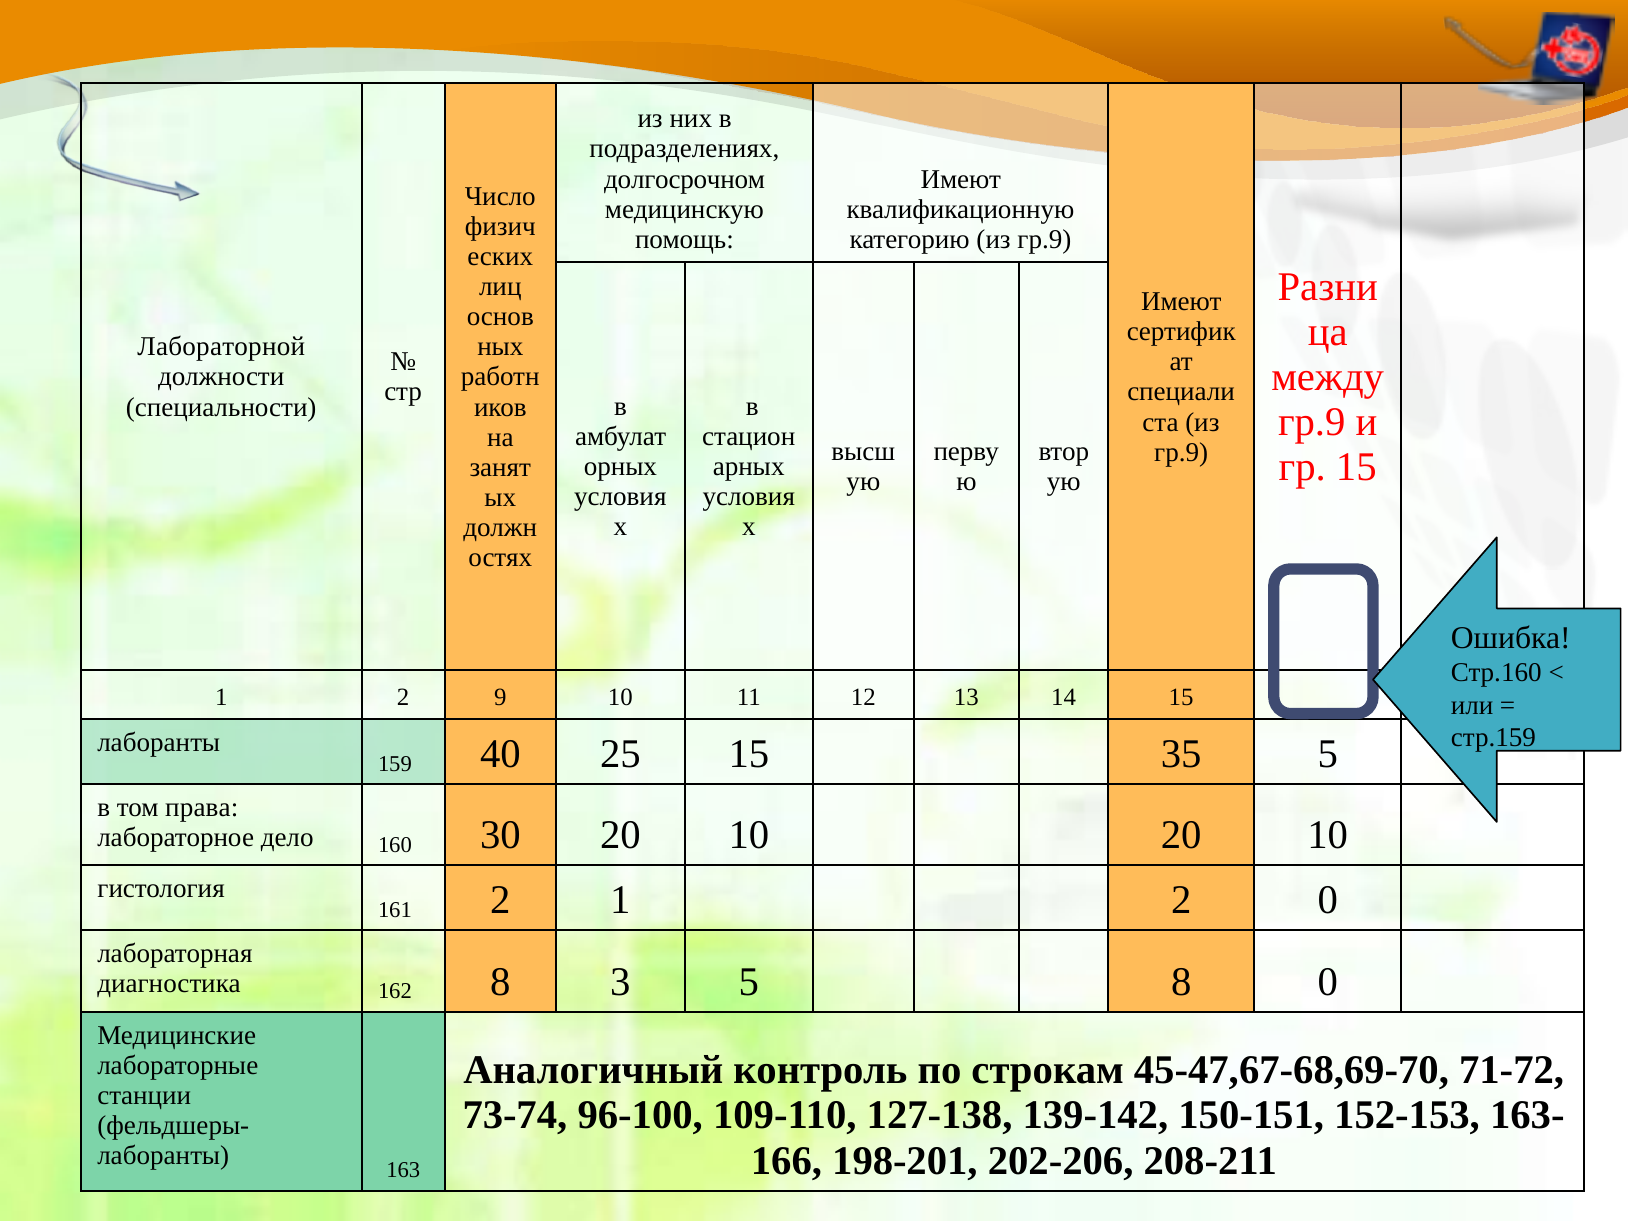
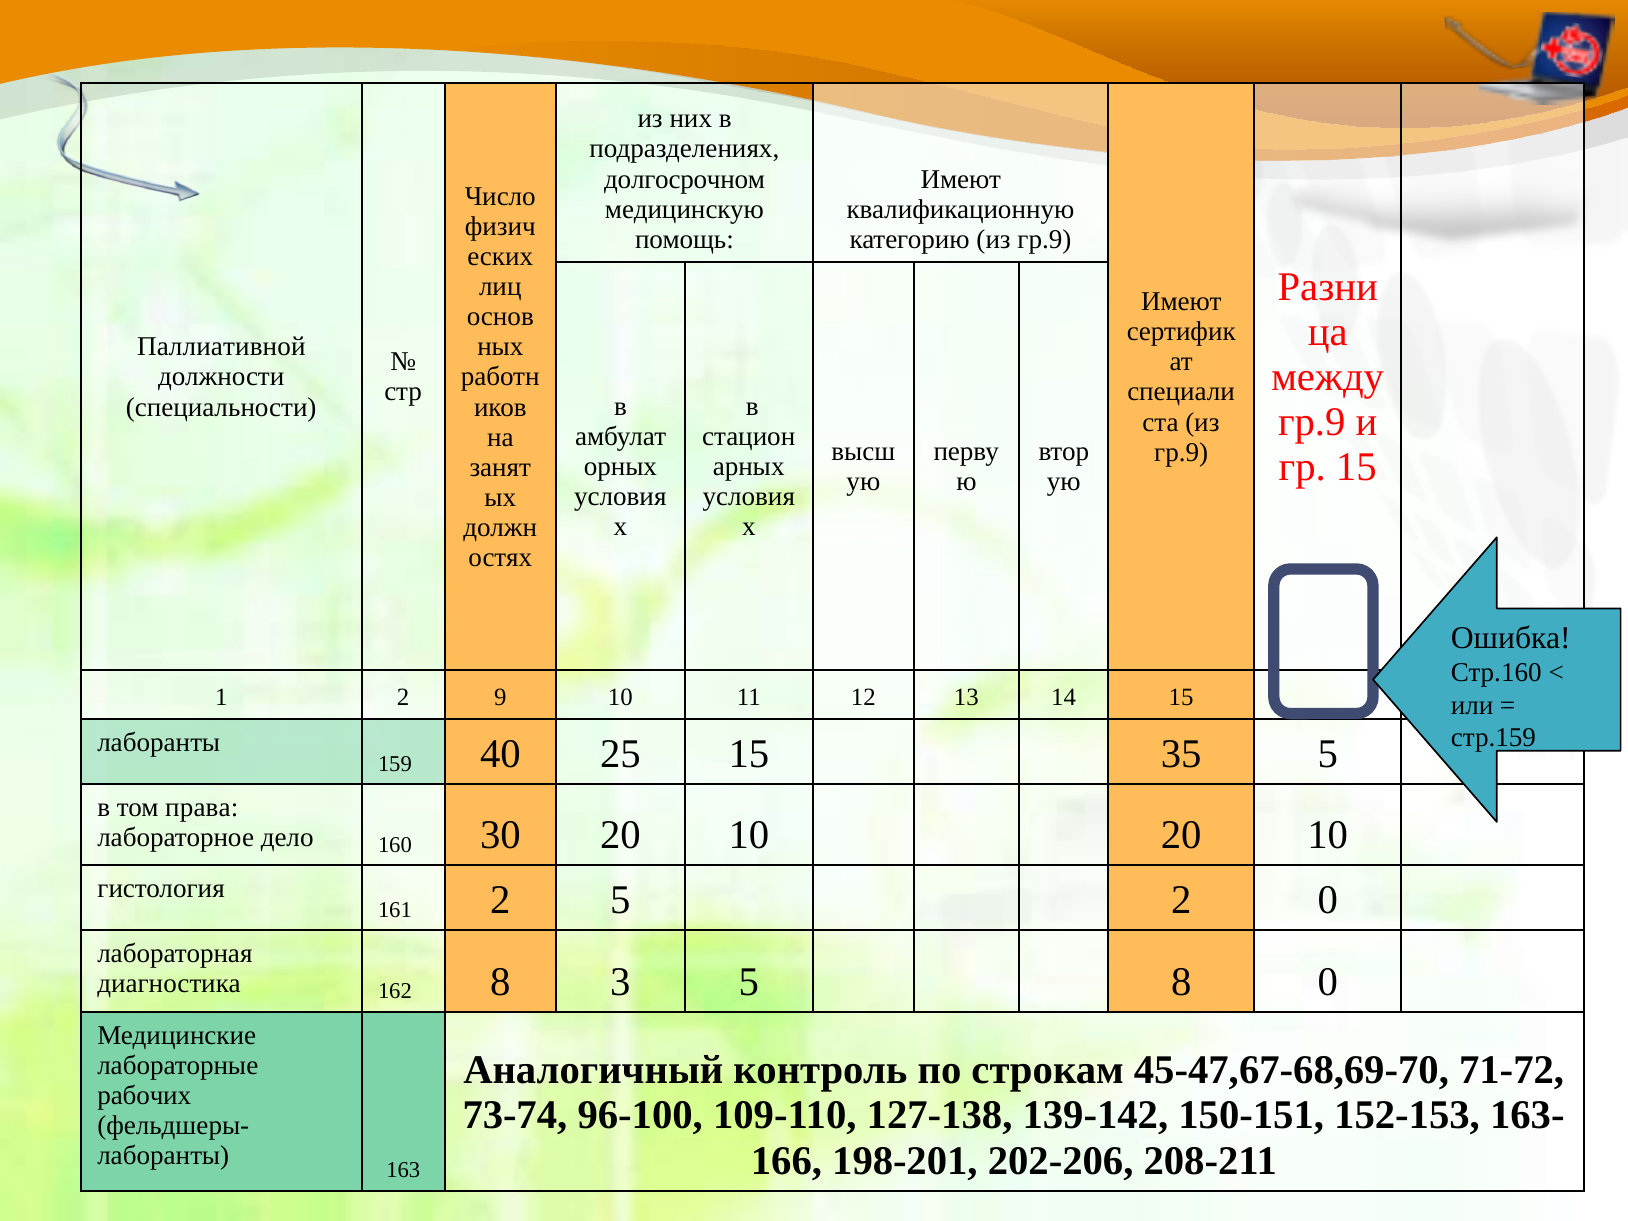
Лабораторной: Лабораторной -> Паллиативной
2 1: 1 -> 5
станции: станции -> рабочих
